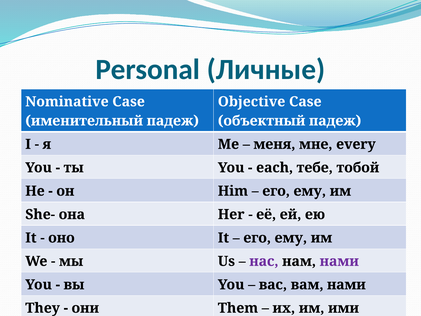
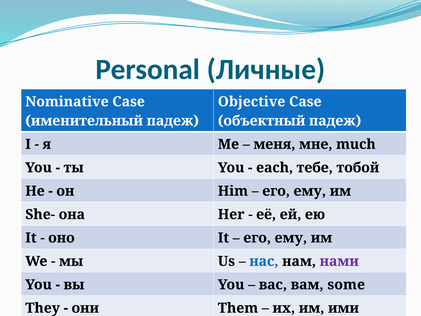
every: every -> much
нас colour: purple -> blue
вам нами: нами -> some
